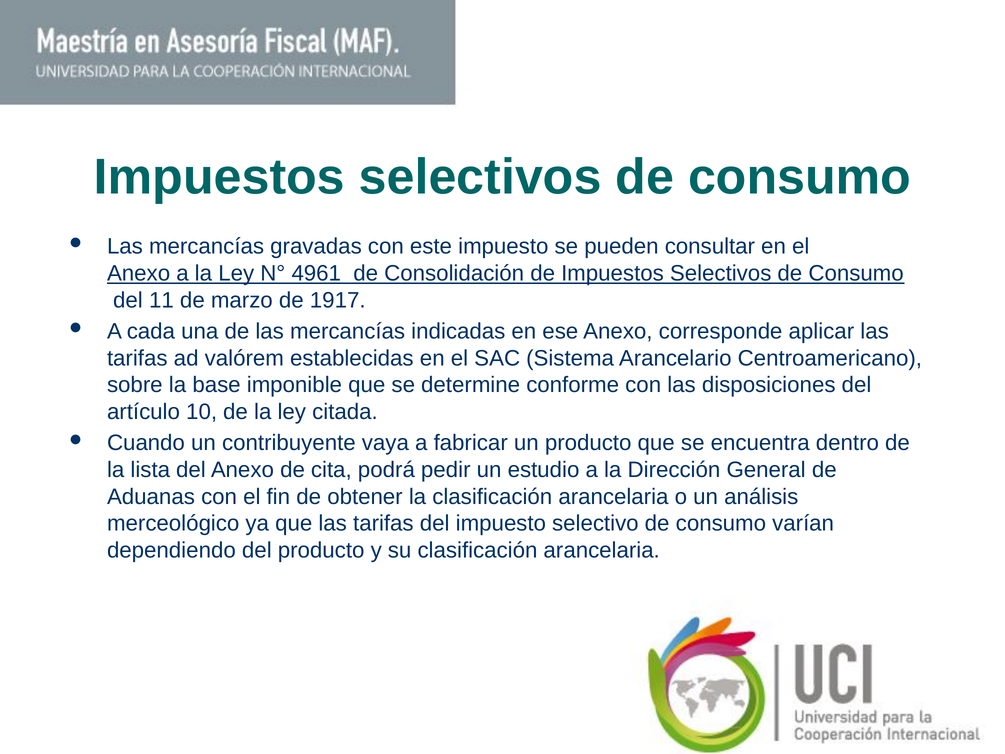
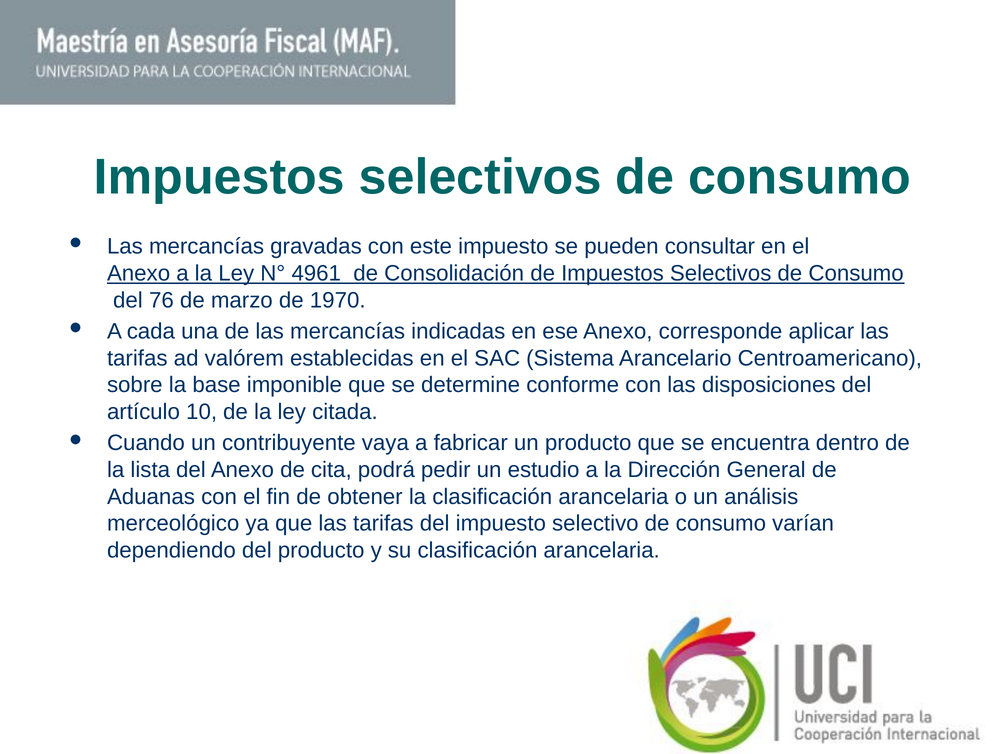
del 11: 11 -> 76
1917: 1917 -> 1970
